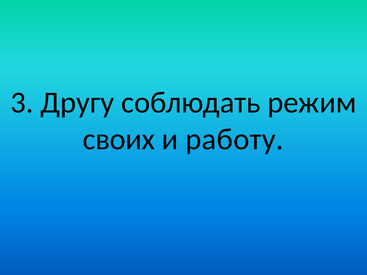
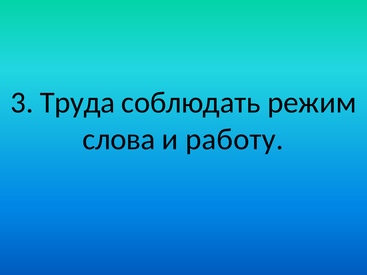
Другу: Другу -> Труда
своих: своих -> слова
